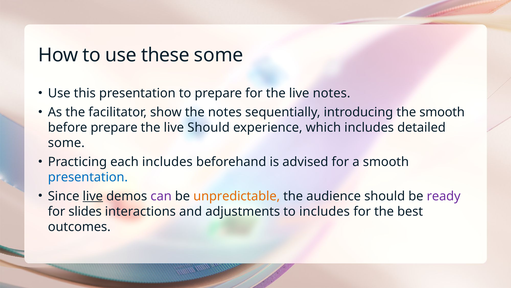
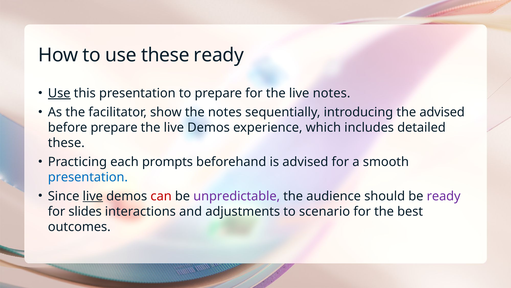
these some: some -> ready
Use at (59, 93) underline: none -> present
the smooth: smooth -> advised
the live Should: Should -> Demos
some at (66, 143): some -> these
each includes: includes -> prompts
can colour: purple -> red
unpredictable colour: orange -> purple
to includes: includes -> scenario
